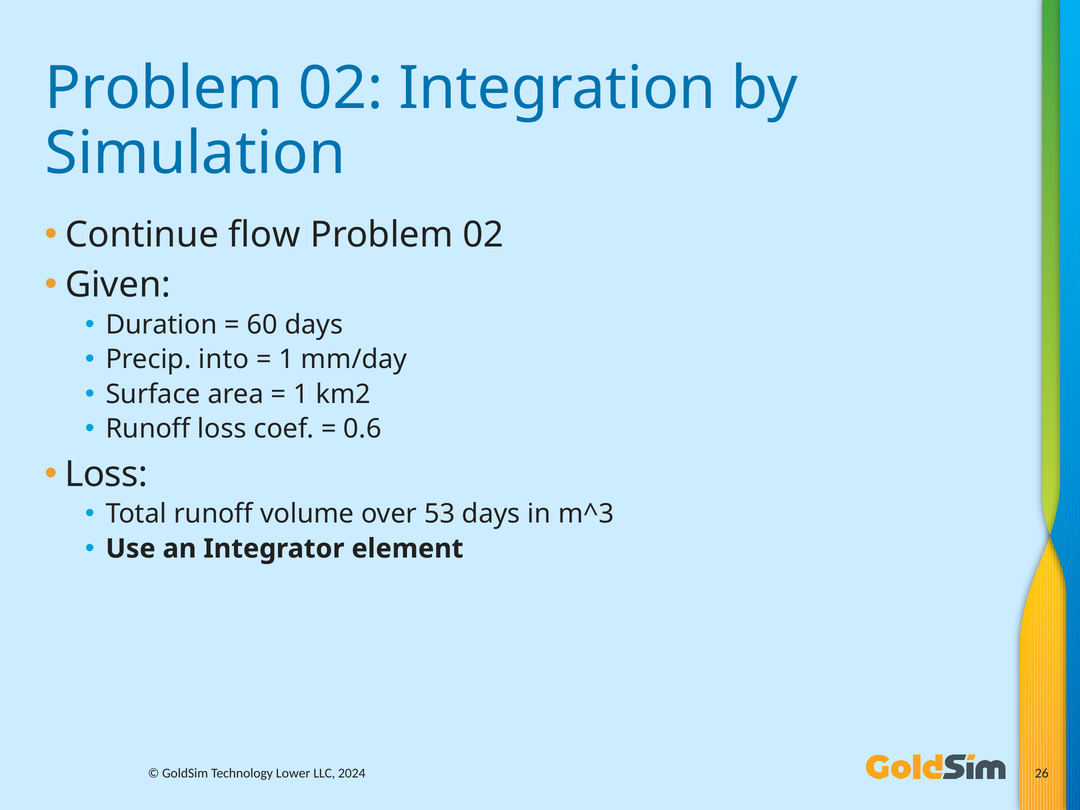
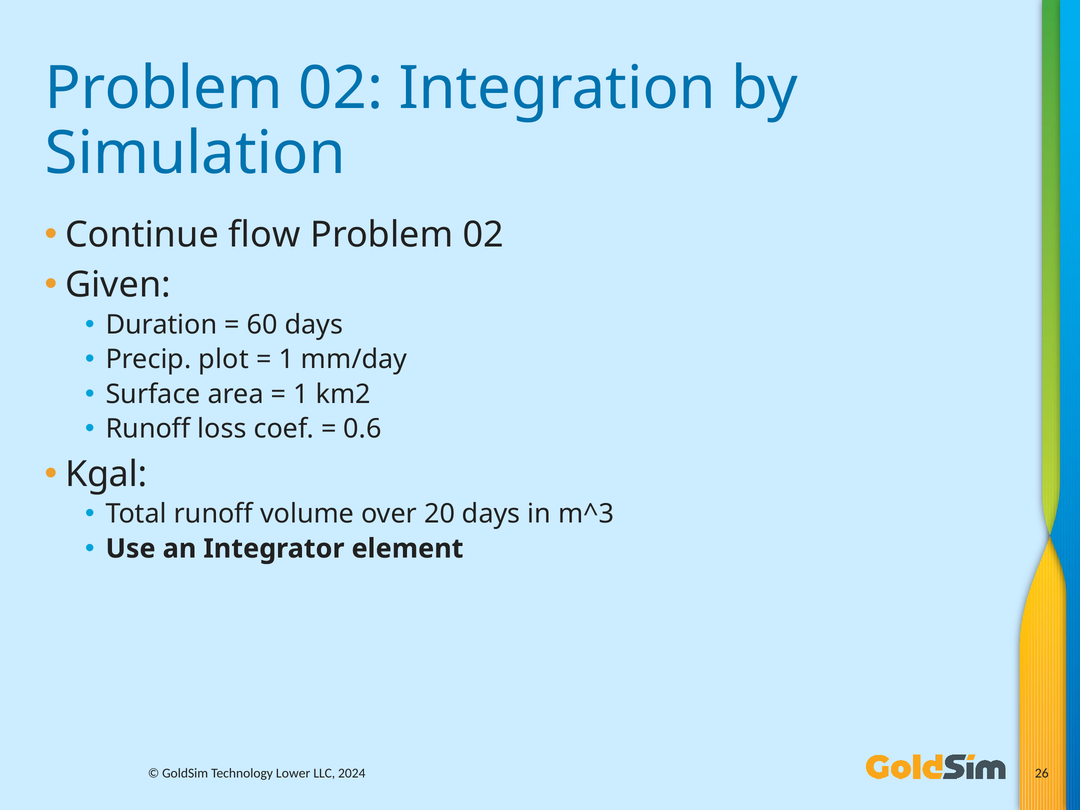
into: into -> plot
Loss at (106, 474): Loss -> Kgal
53: 53 -> 20
